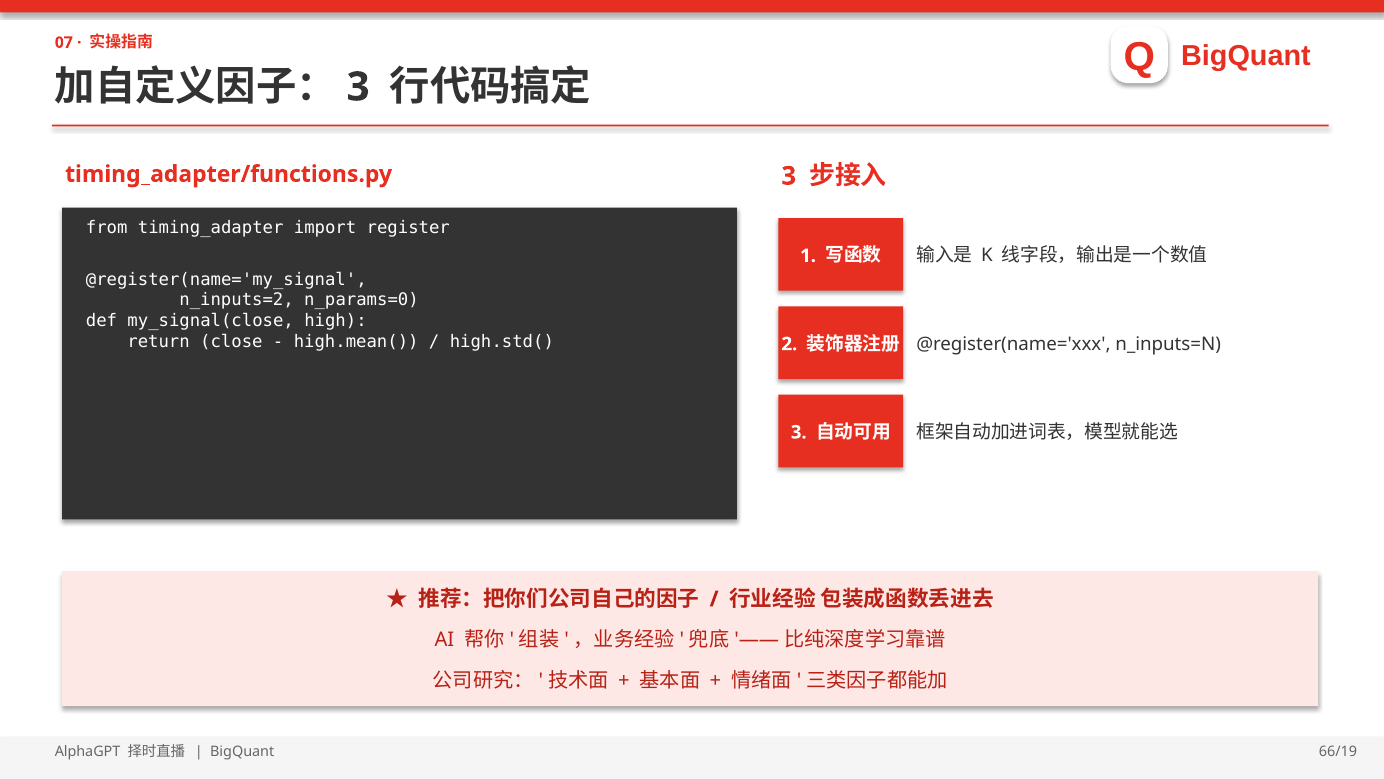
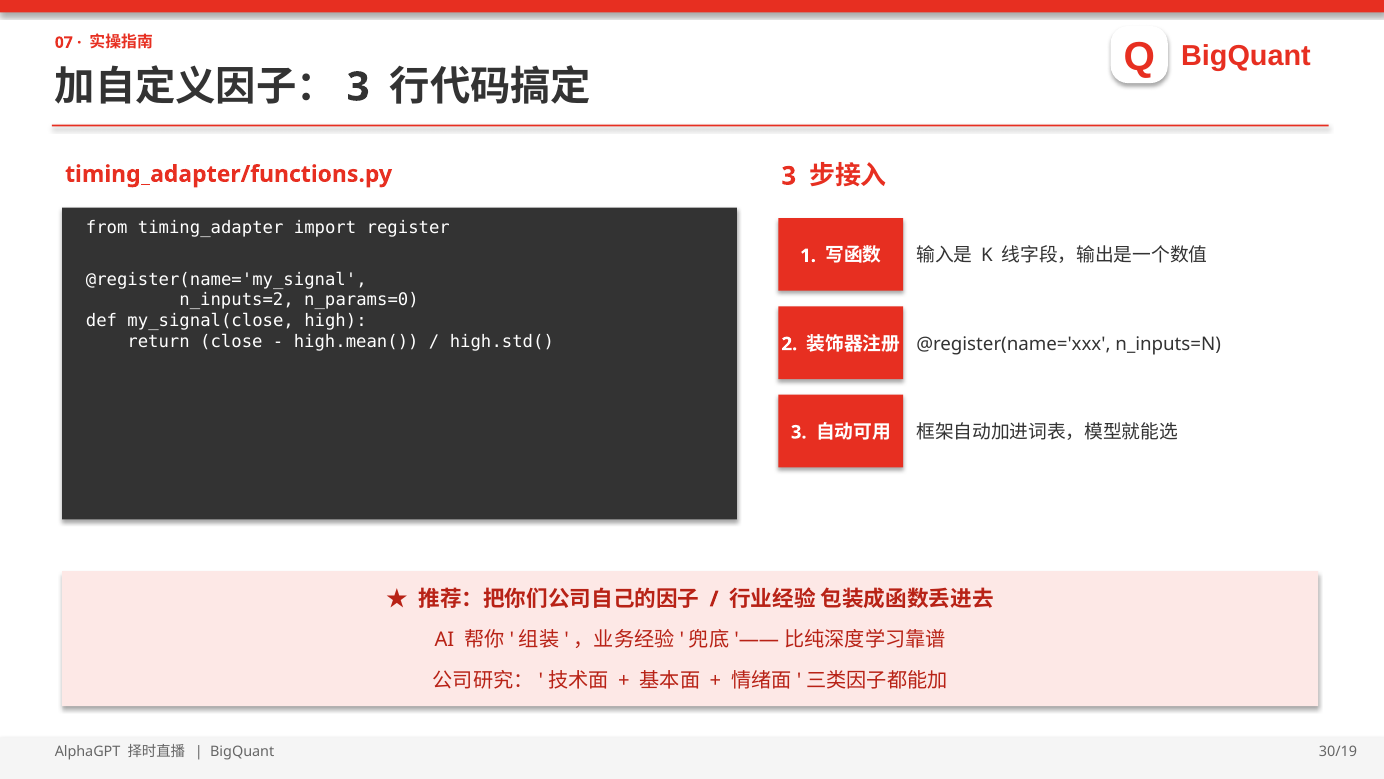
66/19: 66/19 -> 30/19
